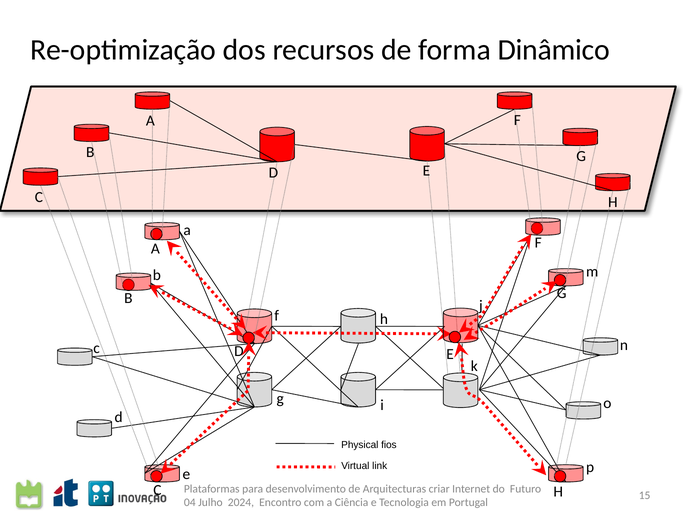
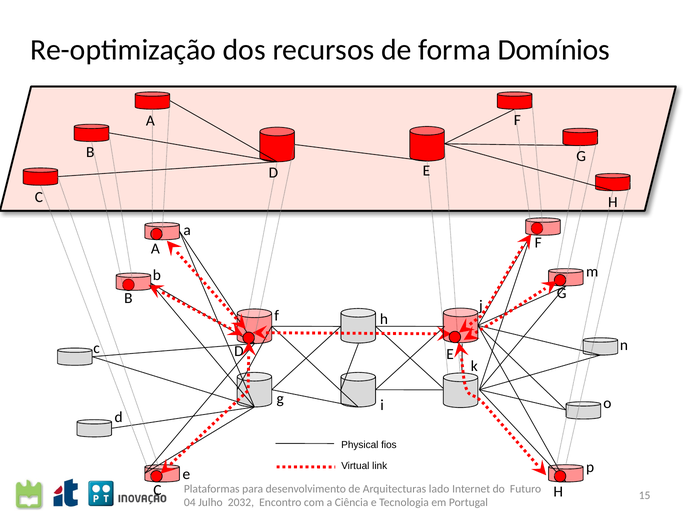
Dinâmico: Dinâmico -> Domínios
criar: criar -> lado
2024: 2024 -> 2032
